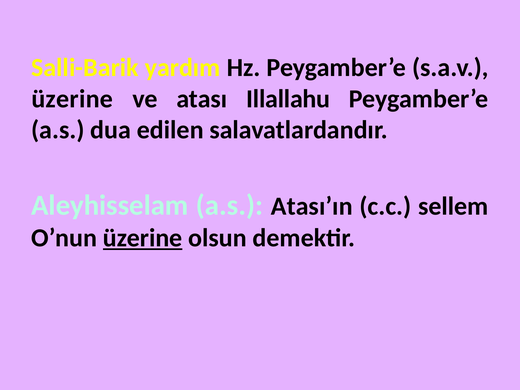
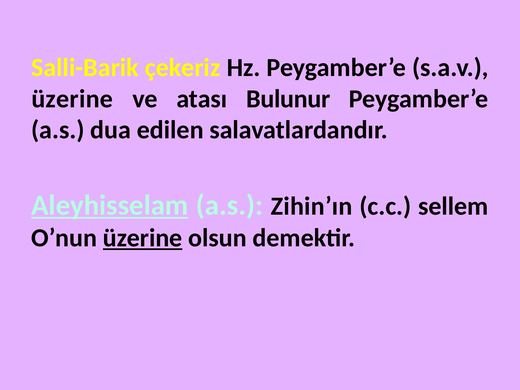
yardım: yardım -> çekeriz
Illallahu: Illallahu -> Bulunur
Aleyhisselam underline: none -> present
Atası’ın: Atası’ın -> Zihin’ın
